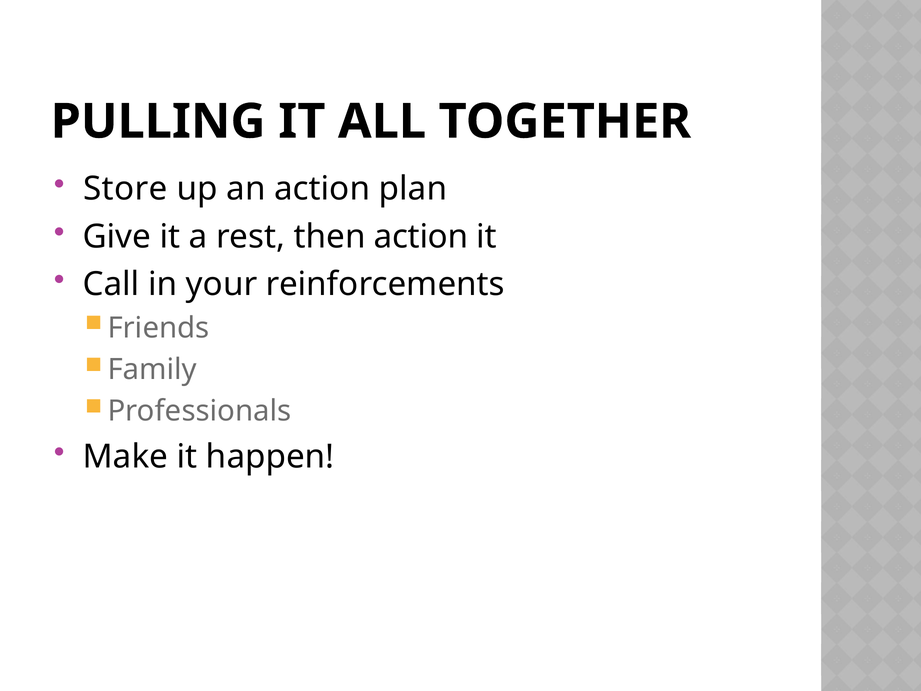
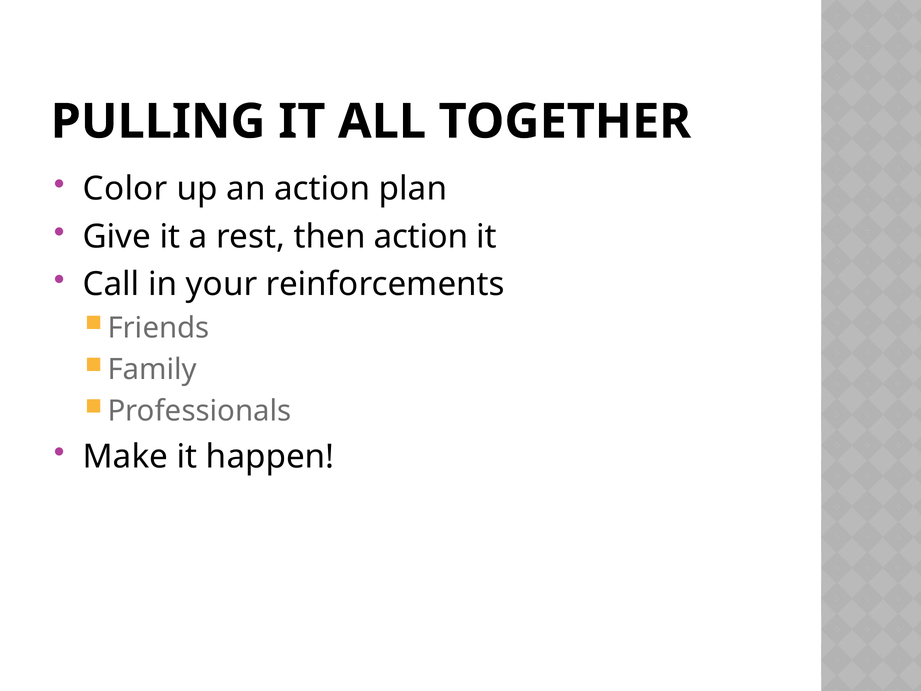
Store: Store -> Color
